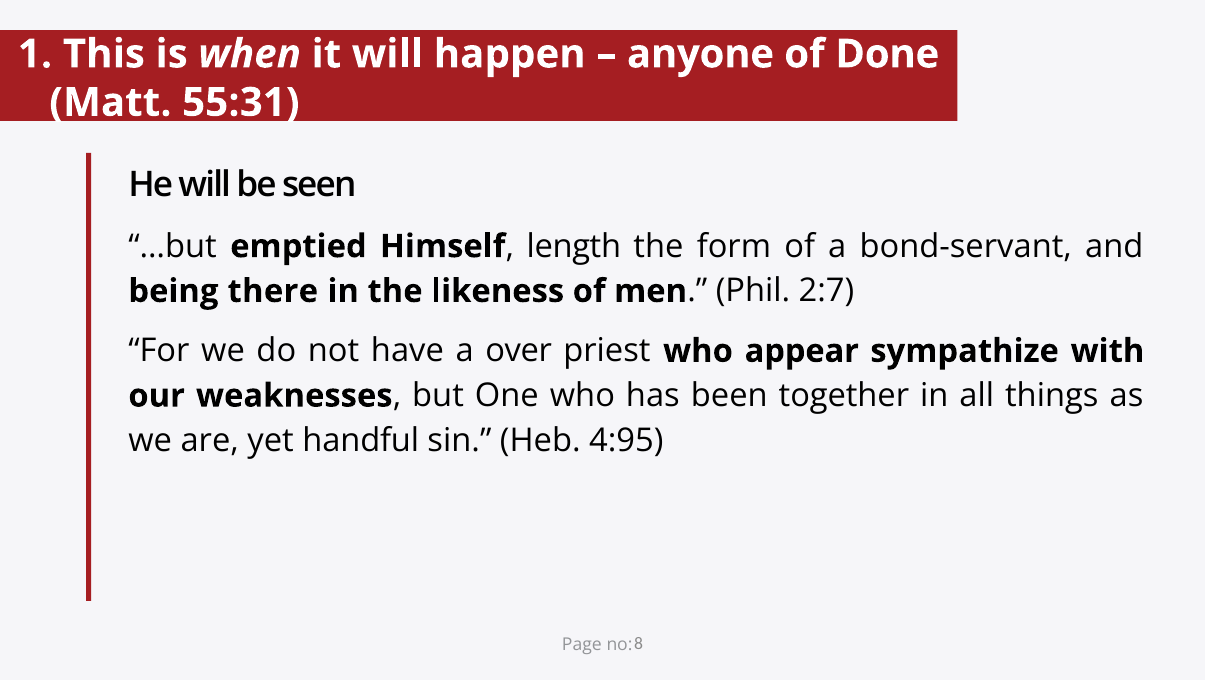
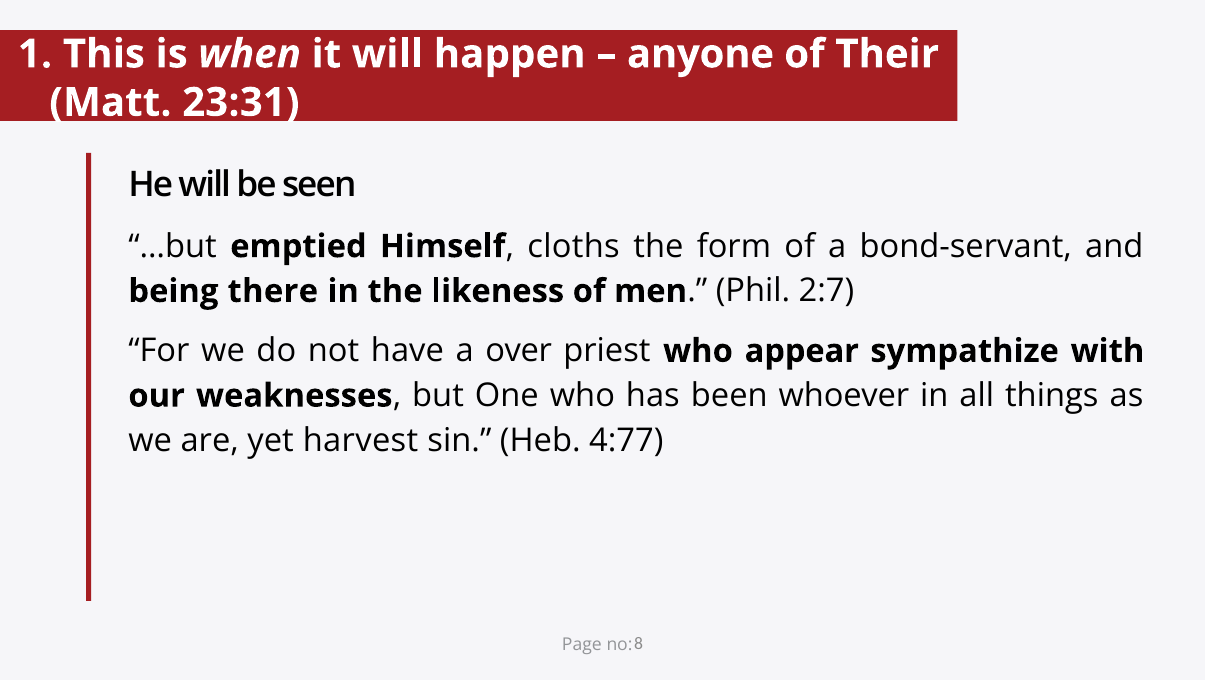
Done: Done -> Their
55:31: 55:31 -> 23:31
length: length -> cloths
together: together -> whoever
handful: handful -> harvest
4:95: 4:95 -> 4:77
